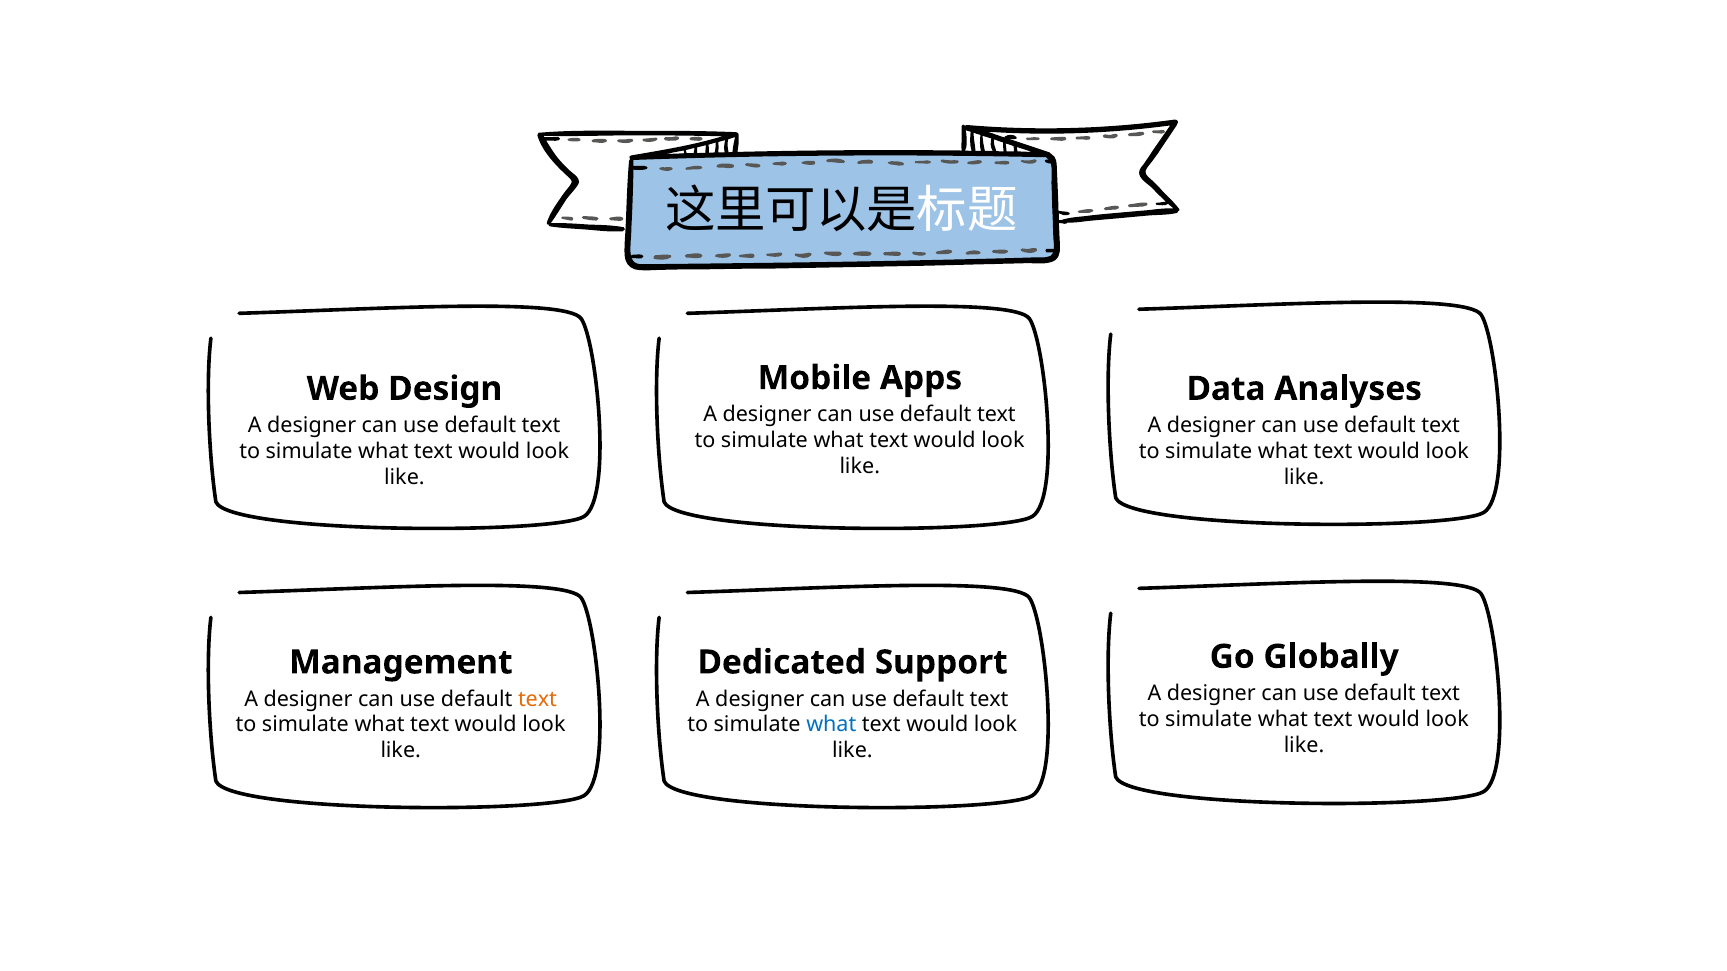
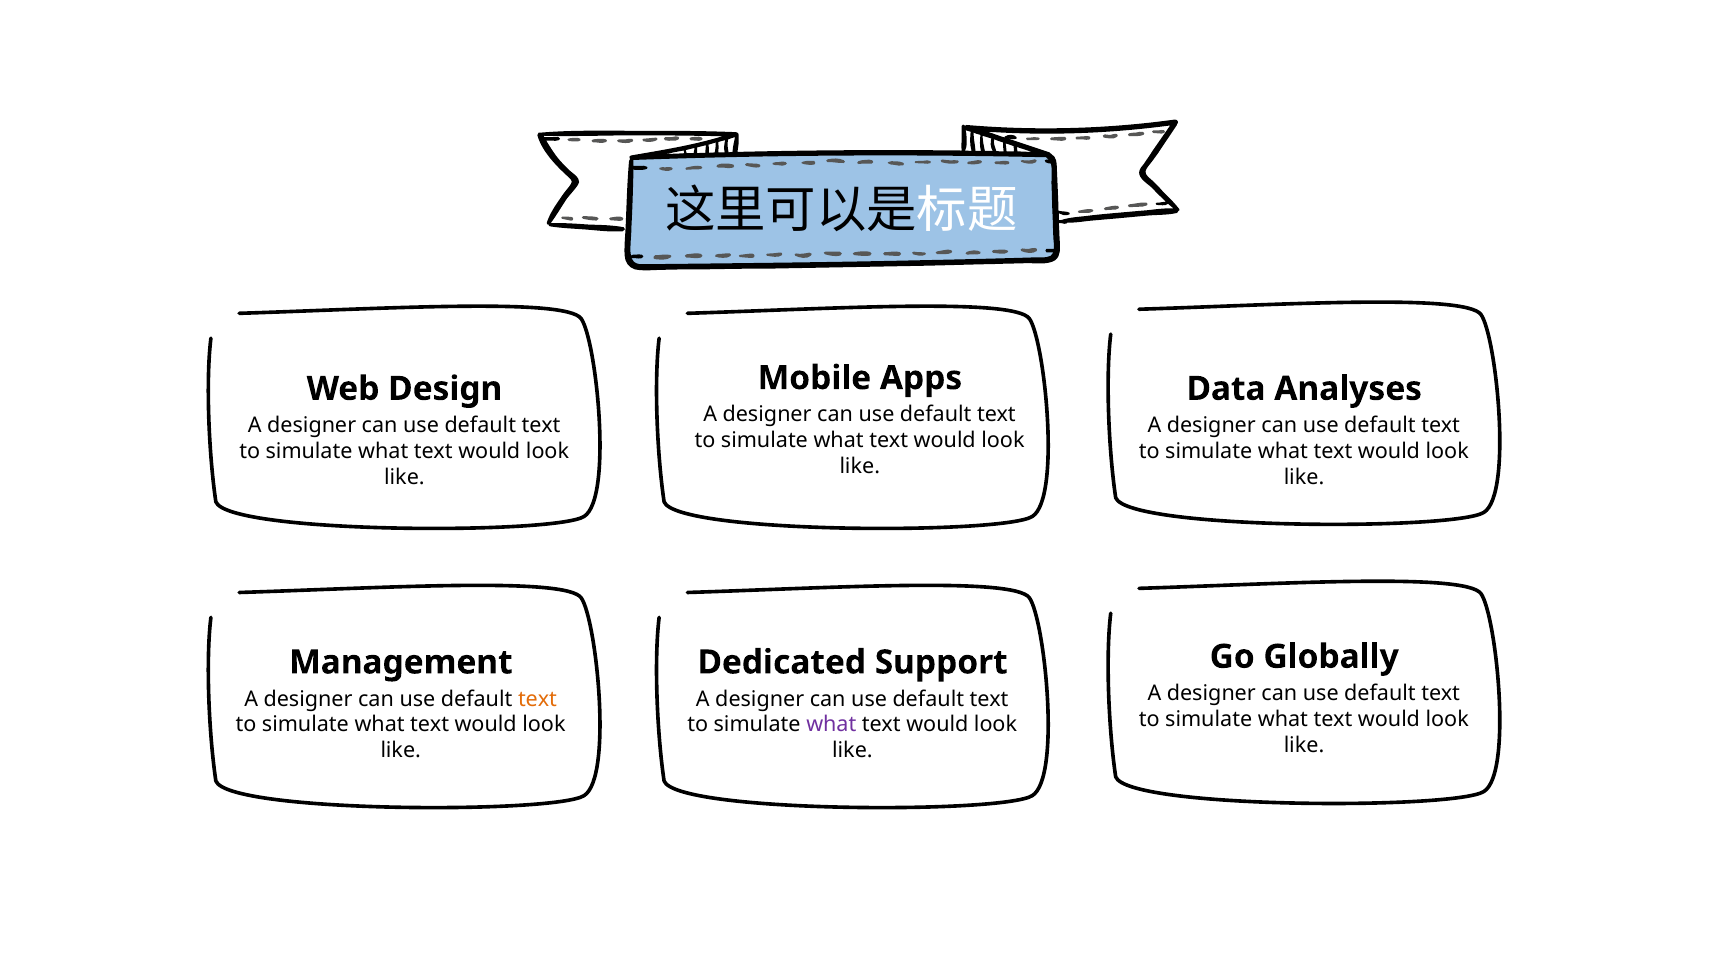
what at (831, 725) colour: blue -> purple
